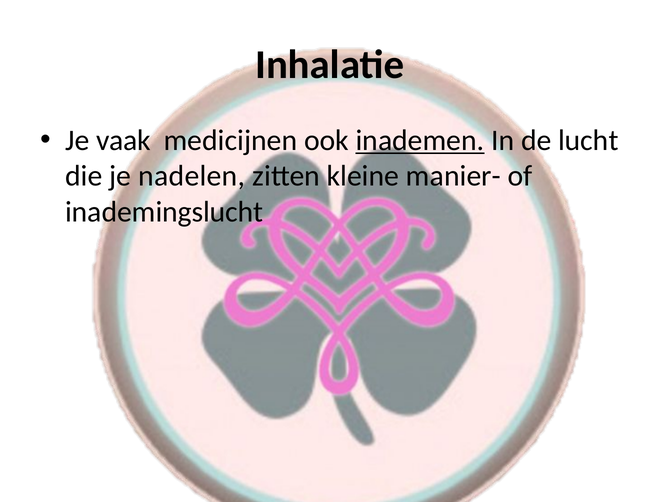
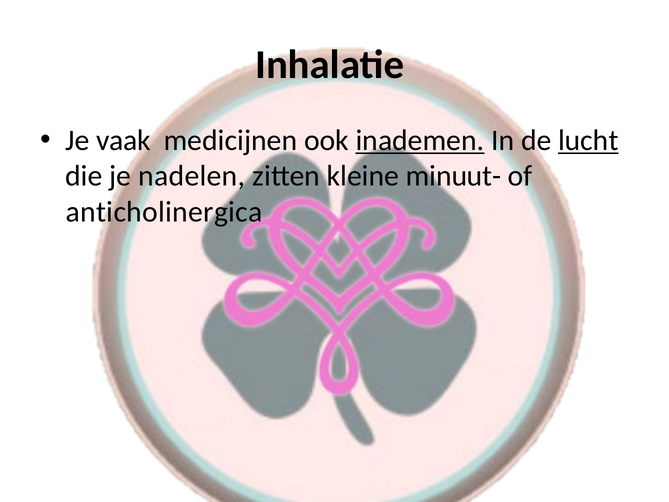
lucht underline: none -> present
manier-: manier- -> minuut-
inademingslucht: inademingslucht -> anticholinergica
